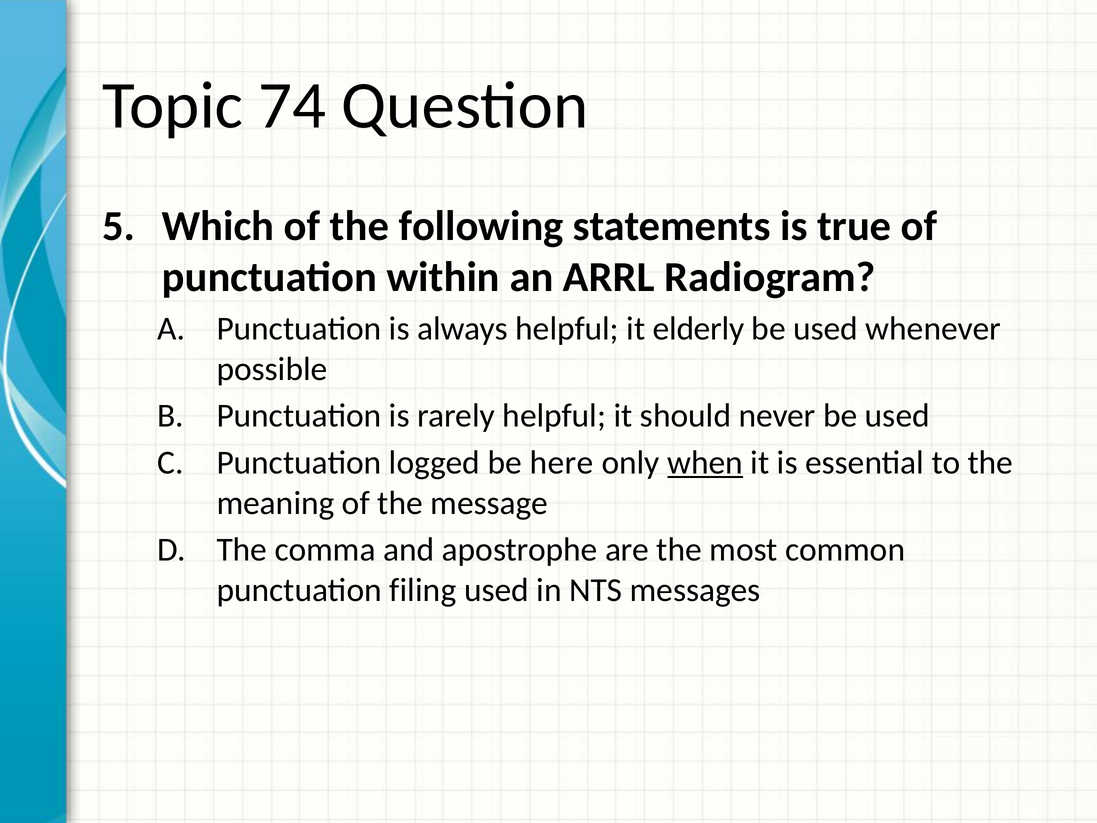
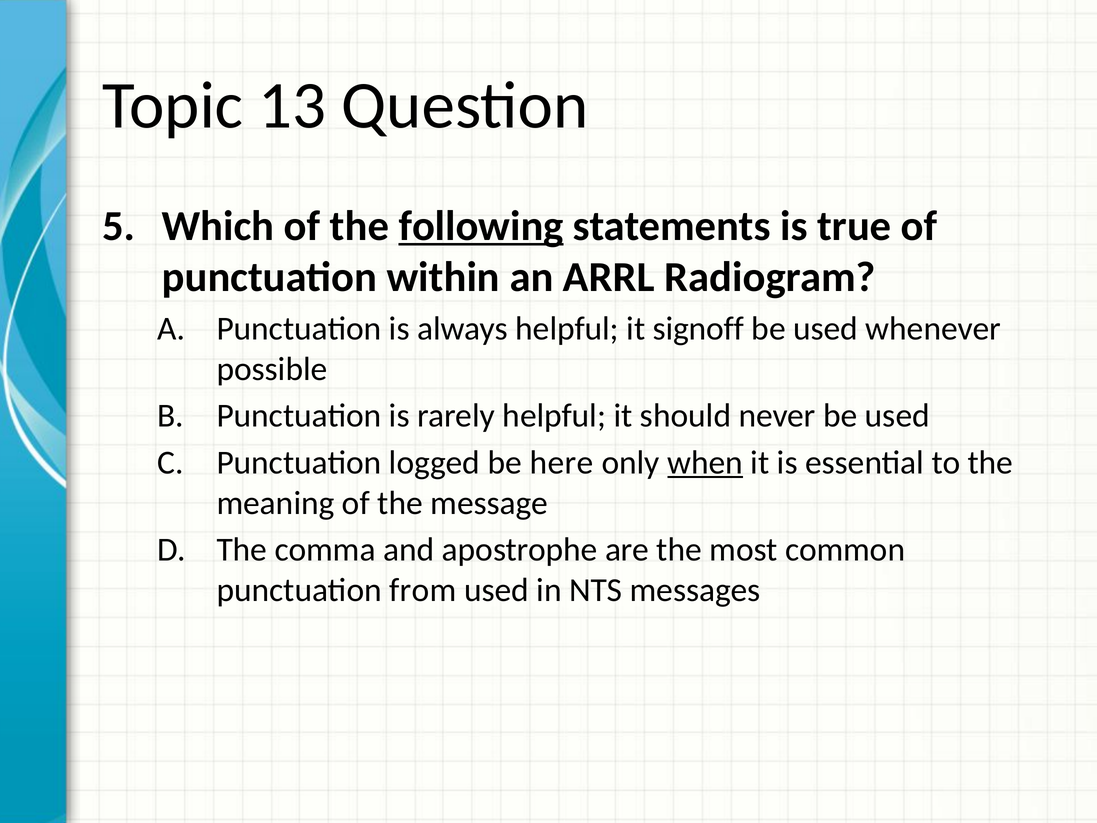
74: 74 -> 13
following underline: none -> present
elderly: elderly -> signoff
filing: filing -> from
